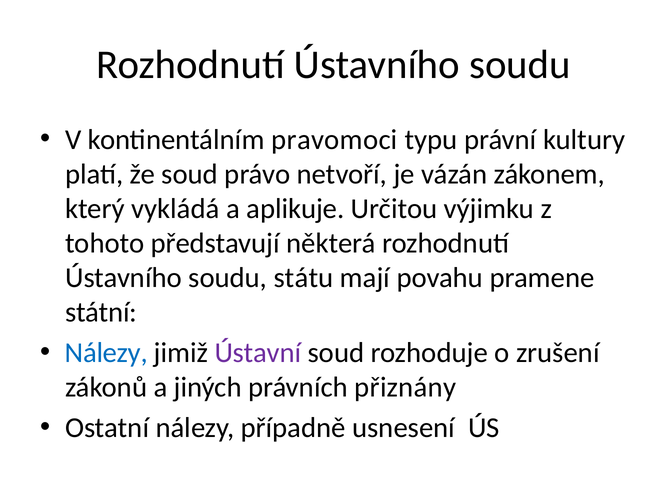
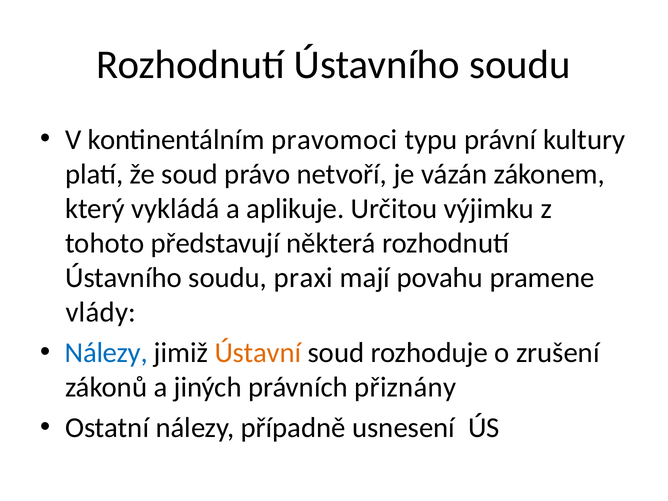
státu: státu -> praxi
státní: státní -> vlády
Ústavní colour: purple -> orange
